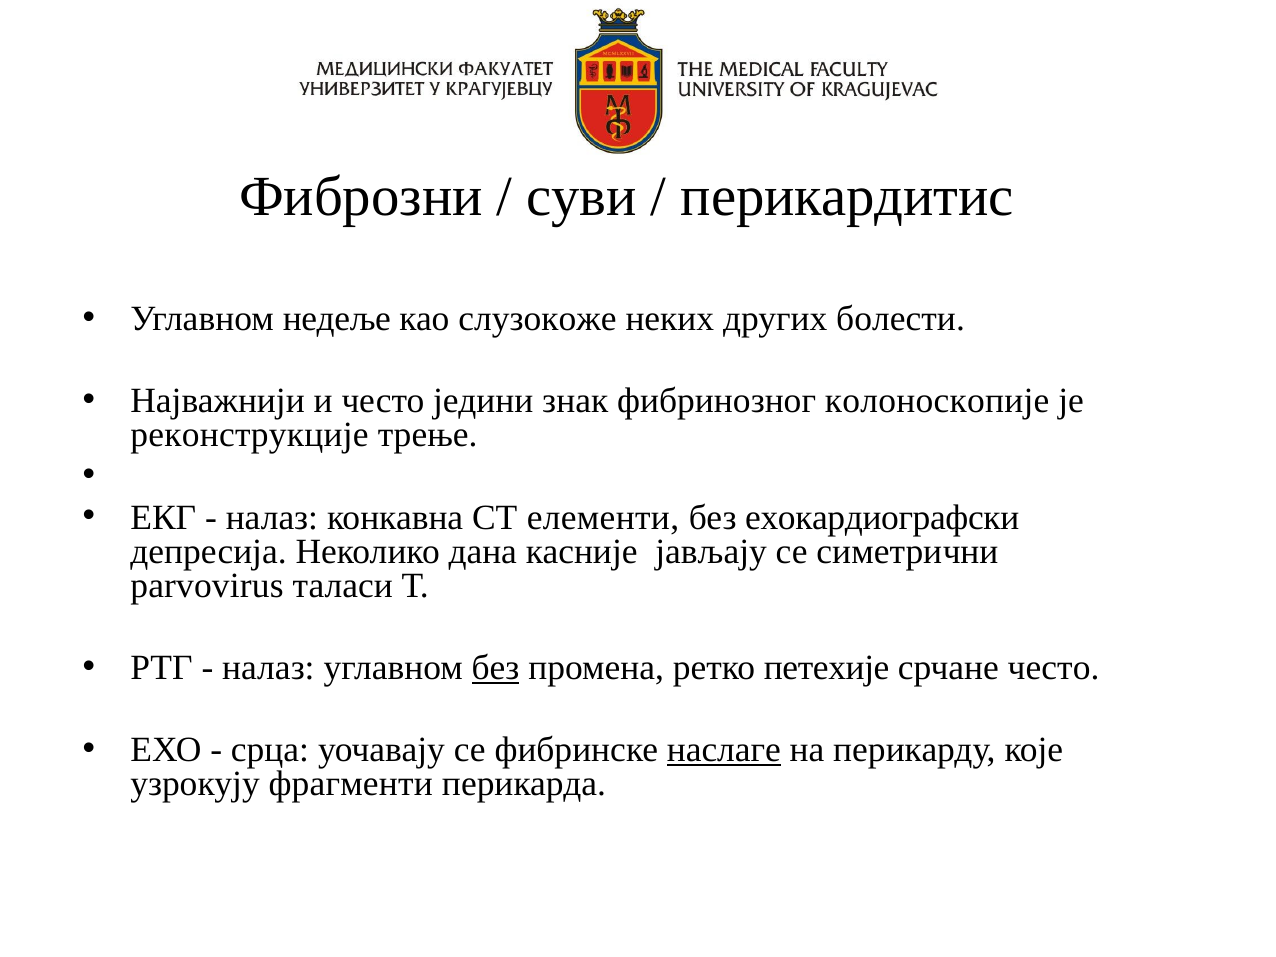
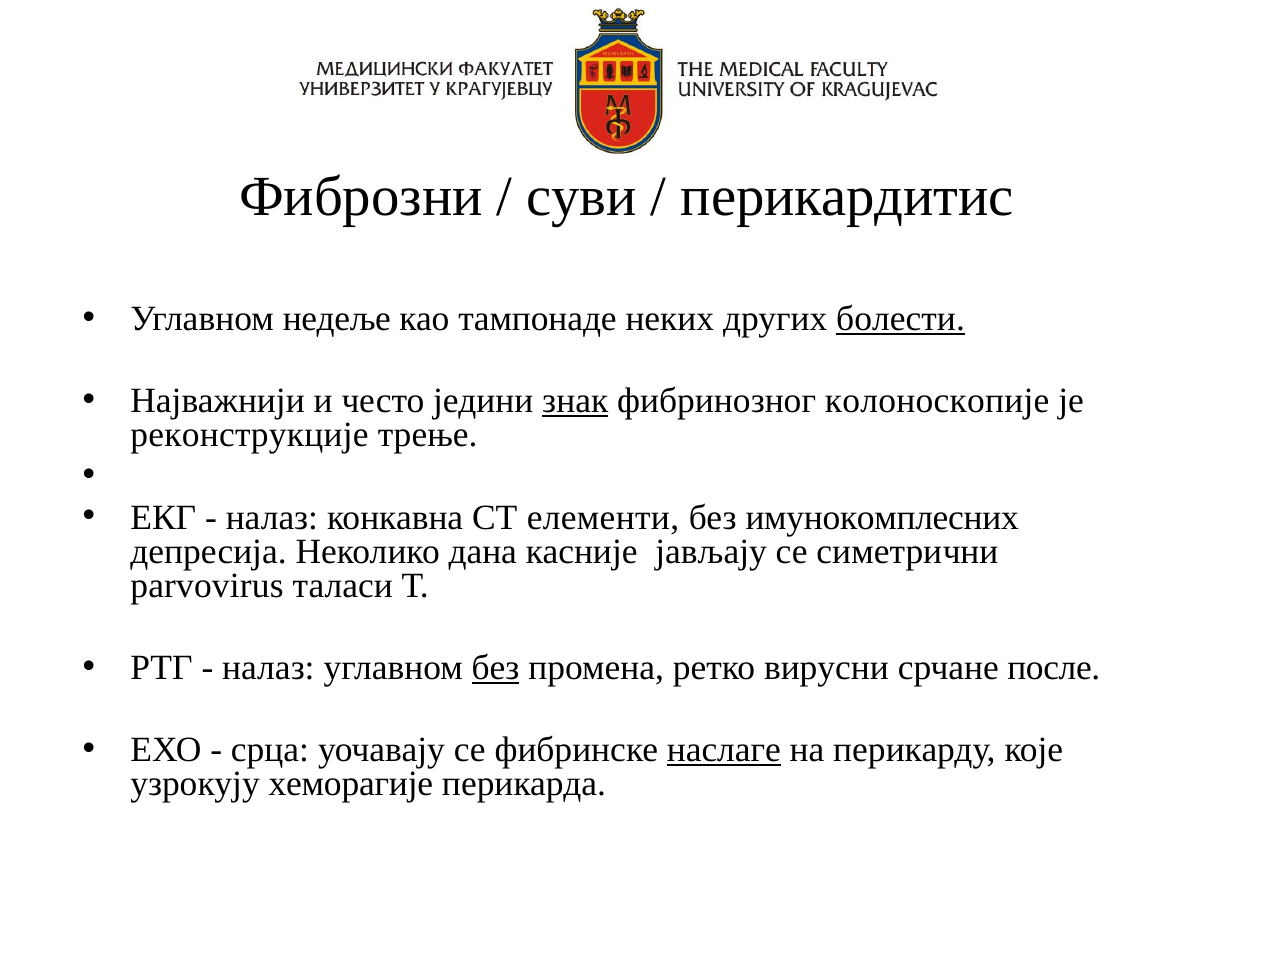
слузокоже: слузокоже -> тампонаде
болести underline: none -> present
знак underline: none -> present
ехокардиографски: ехокардиографски -> имунокомплесних
петехије: петехије -> вирусни
срчане често: често -> после
фрагменти: фрагменти -> хеморагије
